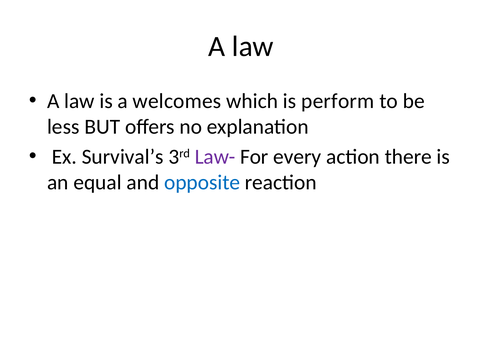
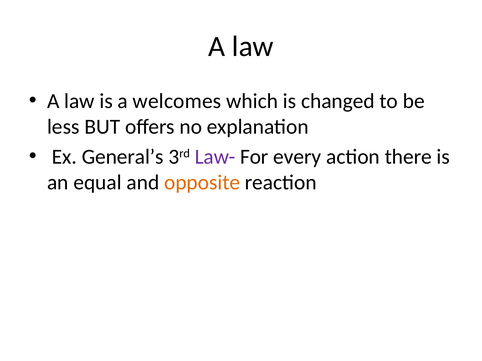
perform: perform -> changed
Survival’s: Survival’s -> General’s
opposite colour: blue -> orange
